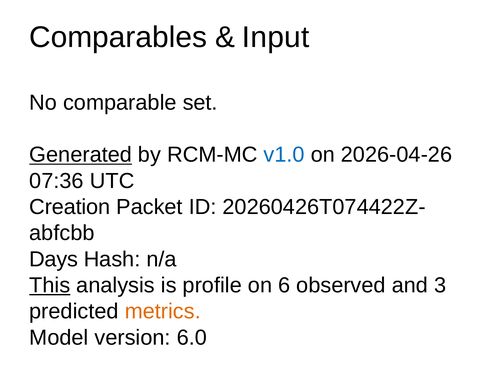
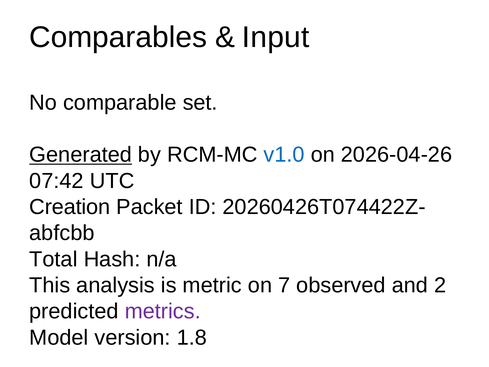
07:36: 07:36 -> 07:42
Days: Days -> Total
This underline: present -> none
profile: profile -> metric
6: 6 -> 7
3: 3 -> 2
metrics colour: orange -> purple
6.0: 6.0 -> 1.8
